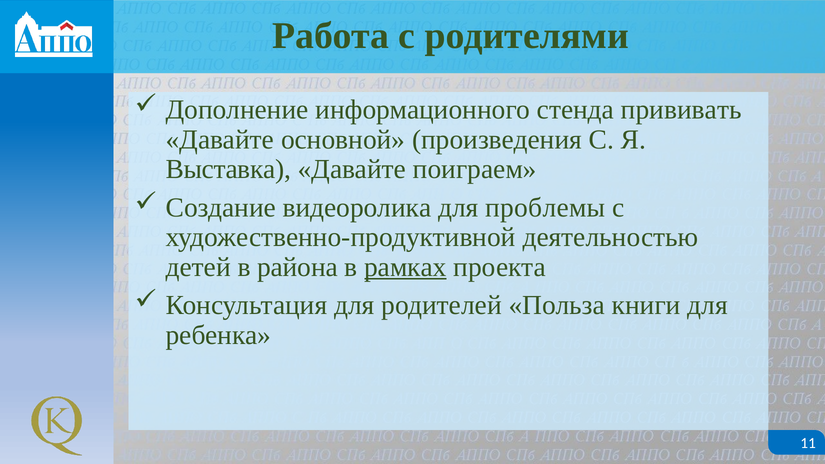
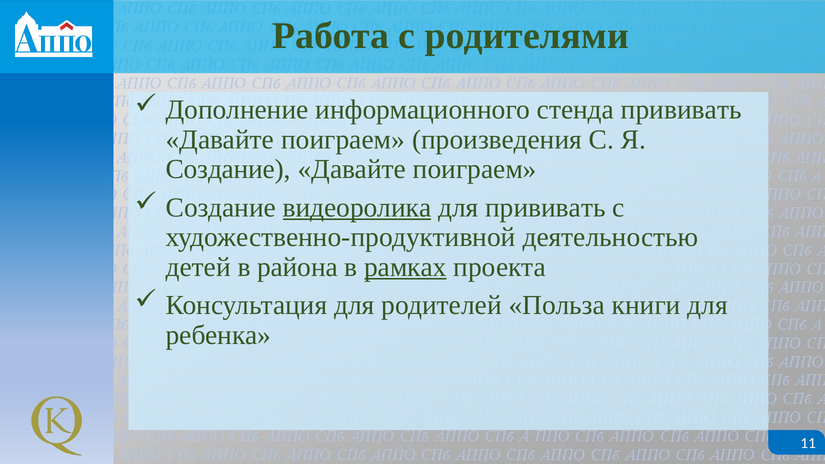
основной at (343, 140): основной -> поиграем
Выставка at (228, 169): Выставка -> Создание
видеоролика underline: none -> present
для проблемы: проблемы -> прививать
